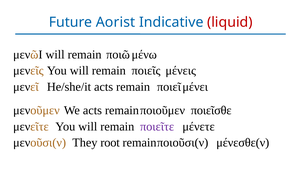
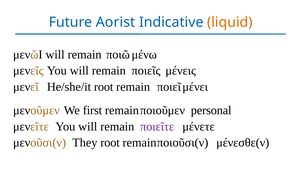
liquid colour: red -> orange
He/she/it acts: acts -> root
We acts: acts -> first
ποιεῖσθε: ποιεῖσθε -> personal
